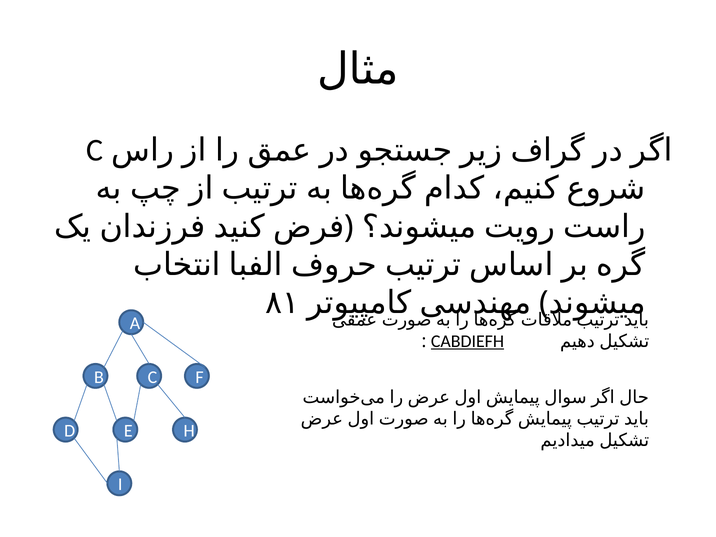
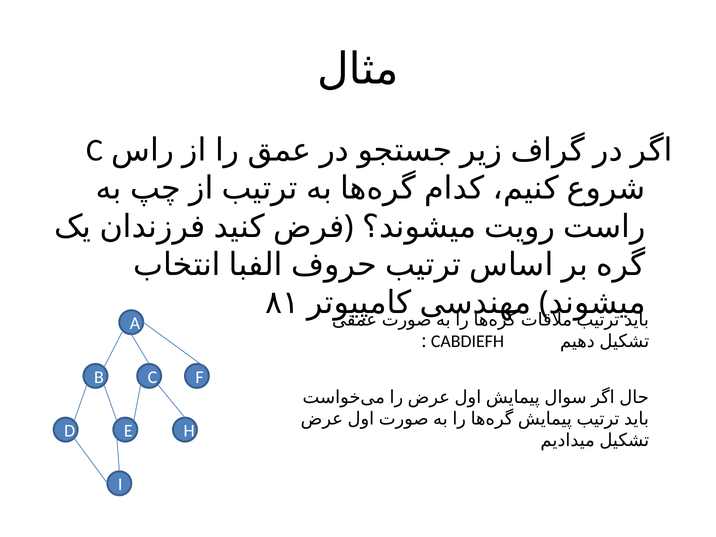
CABDIEFH underline: present -> none
